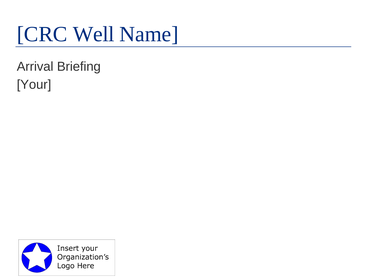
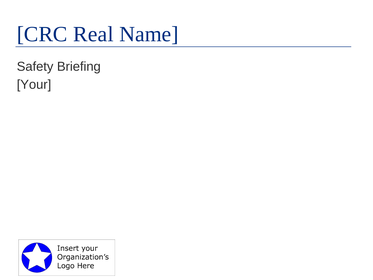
Well: Well -> Real
Arrival: Arrival -> Safety
